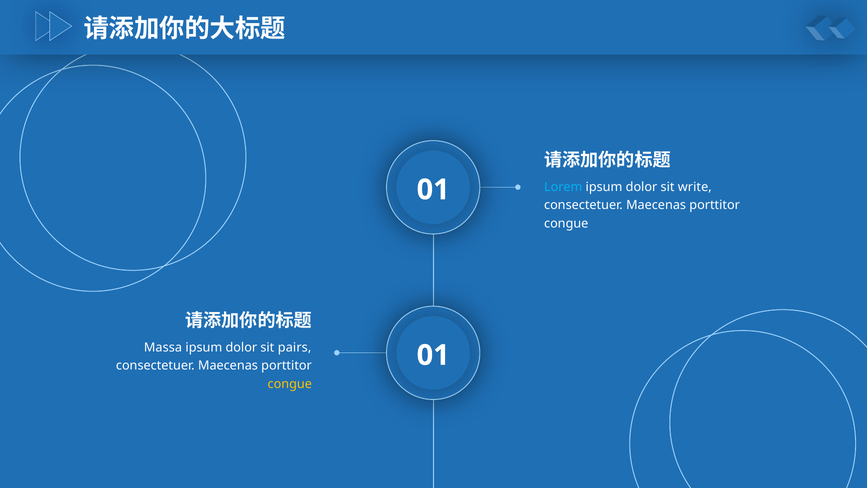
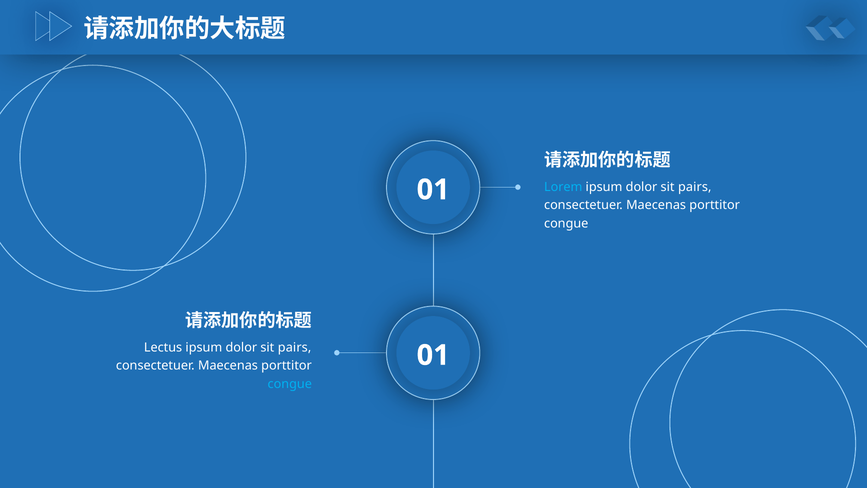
write at (695, 187): write -> pairs
Massa: Massa -> Lectus
congue at (290, 384) colour: yellow -> light blue
